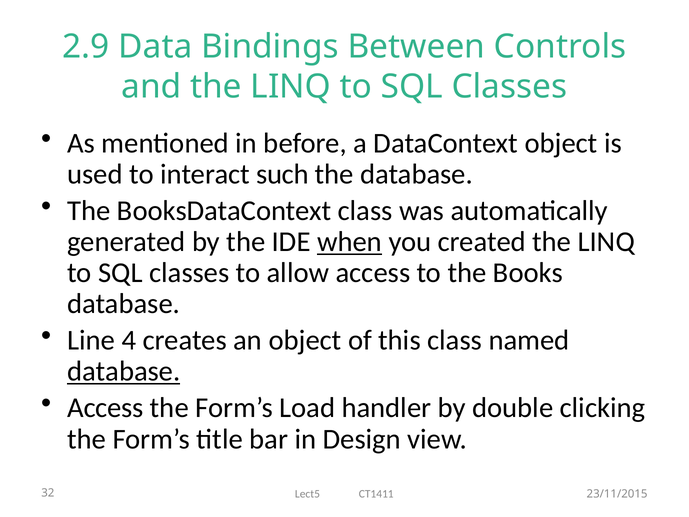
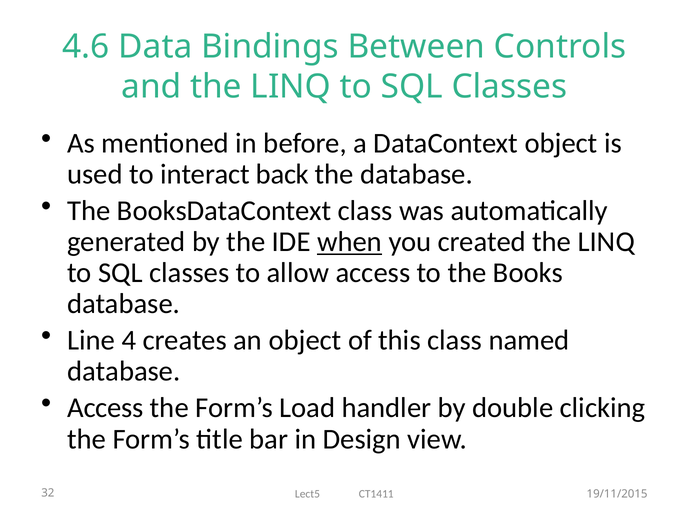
2.9: 2.9 -> 4.6
such: such -> back
database at (124, 371) underline: present -> none
23/11/2015: 23/11/2015 -> 19/11/2015
